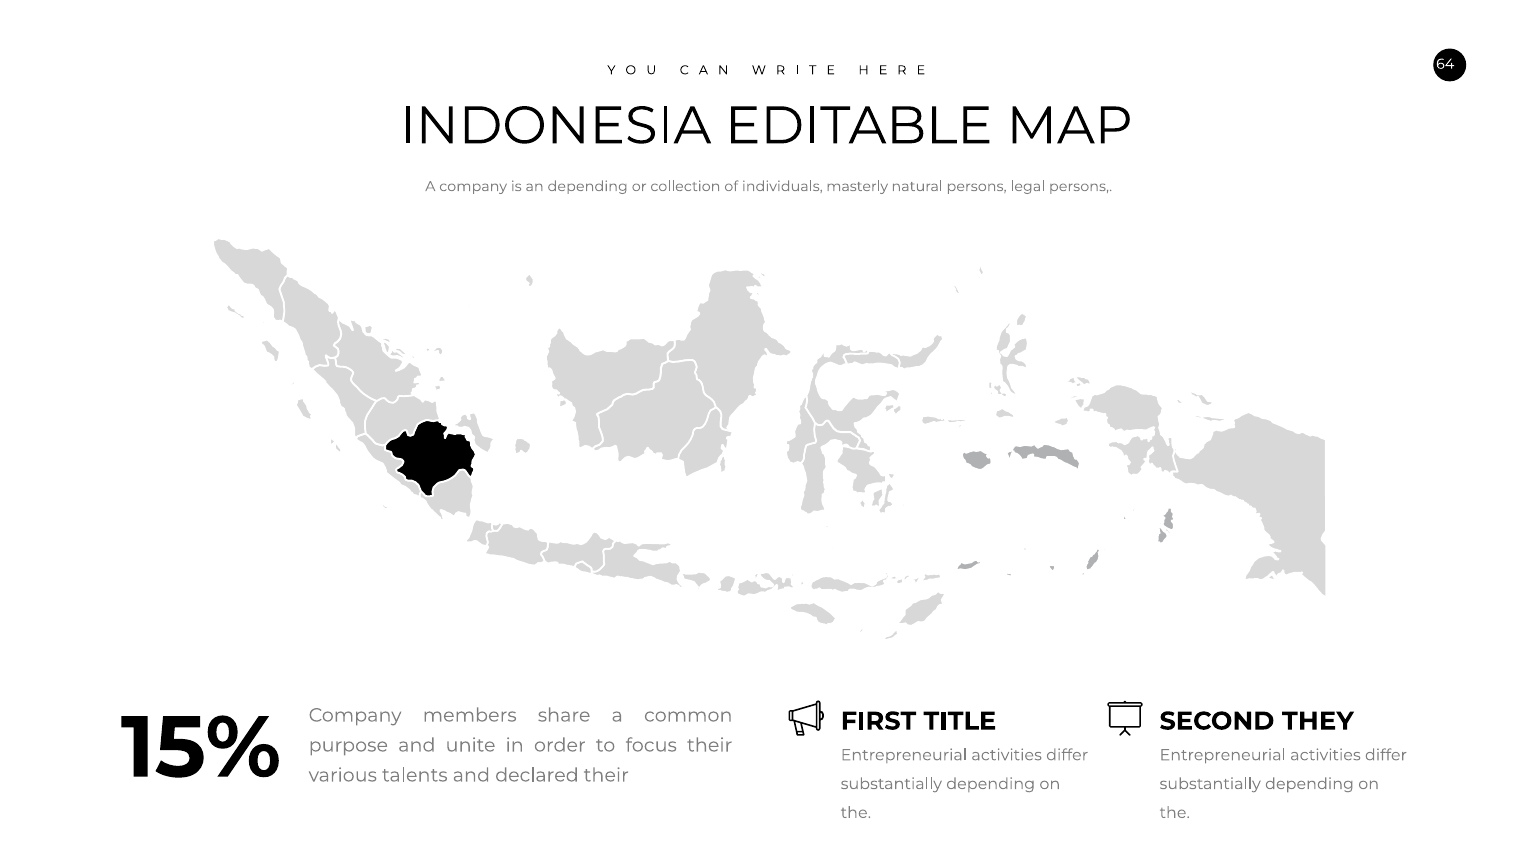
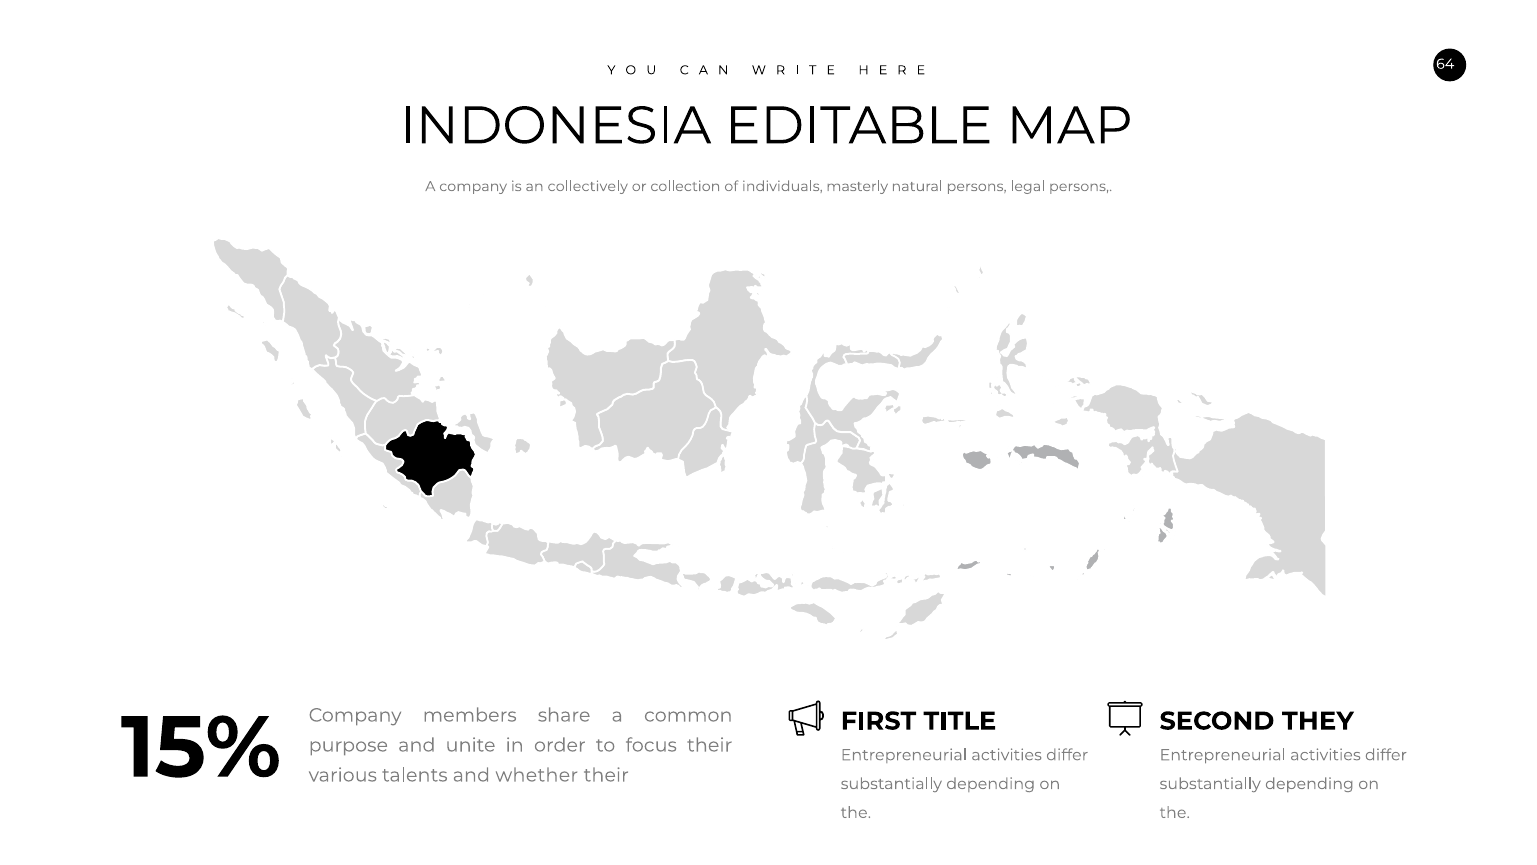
an depending: depending -> collectively
declared: declared -> whether
